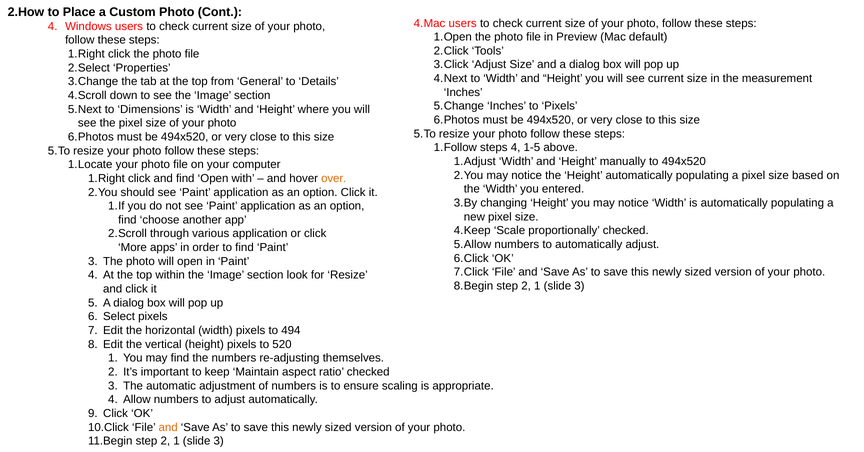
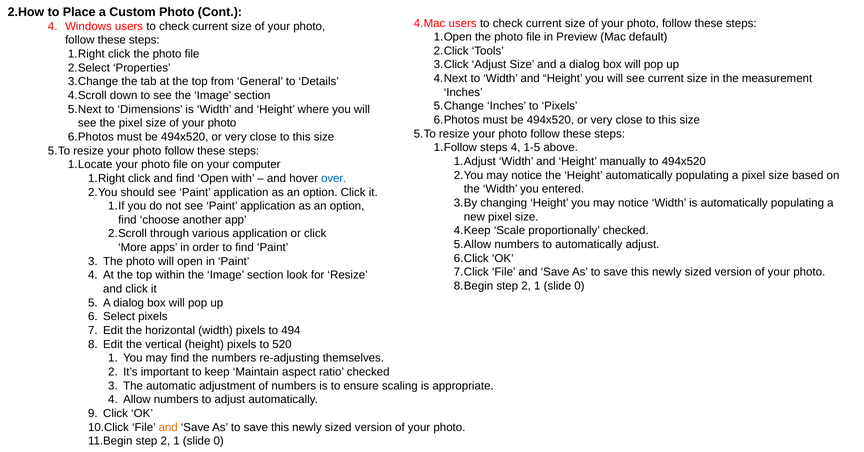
over colour: orange -> blue
3 at (579, 286): 3 -> 0
3 at (219, 441): 3 -> 0
